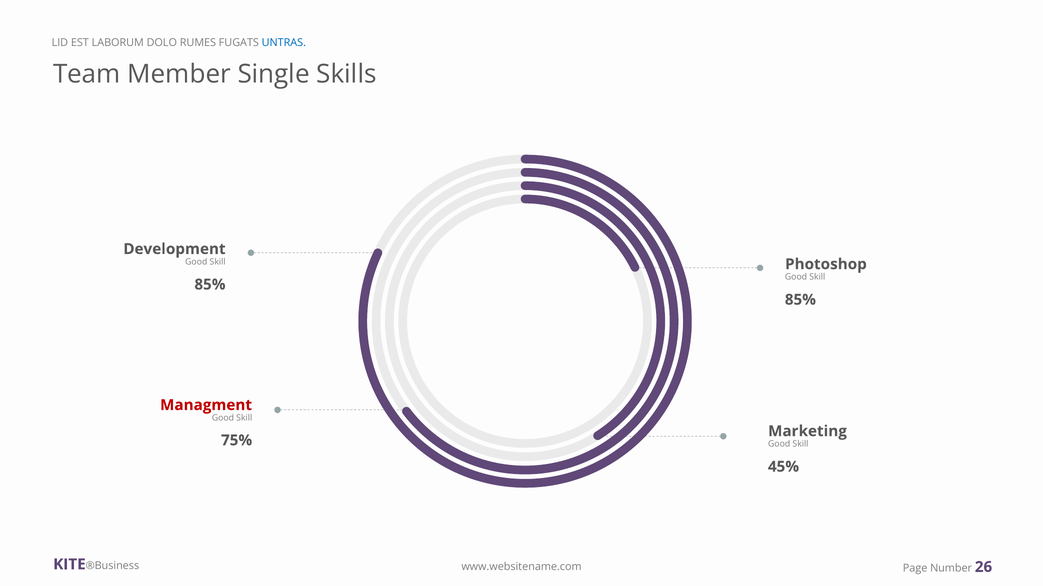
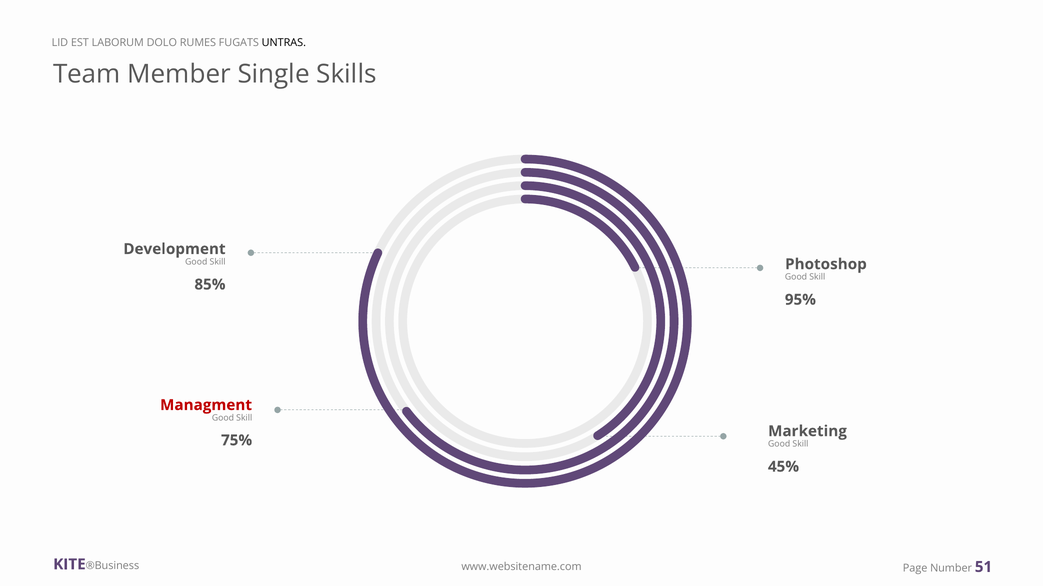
UNTRAS colour: blue -> black
85% at (800, 300): 85% -> 95%
26: 26 -> 51
